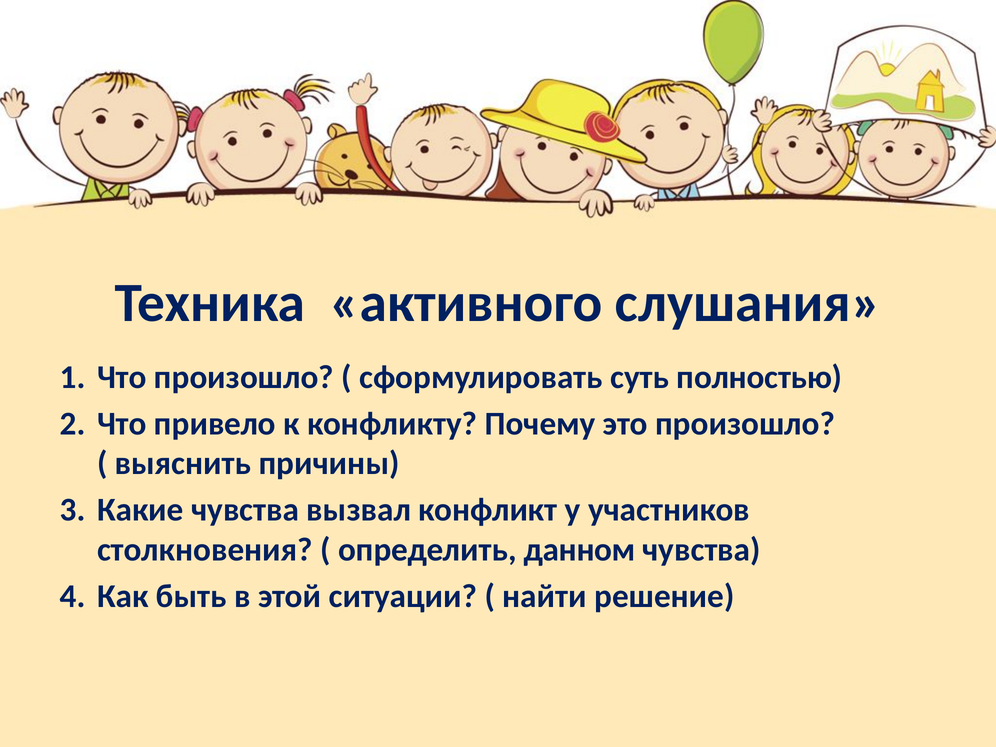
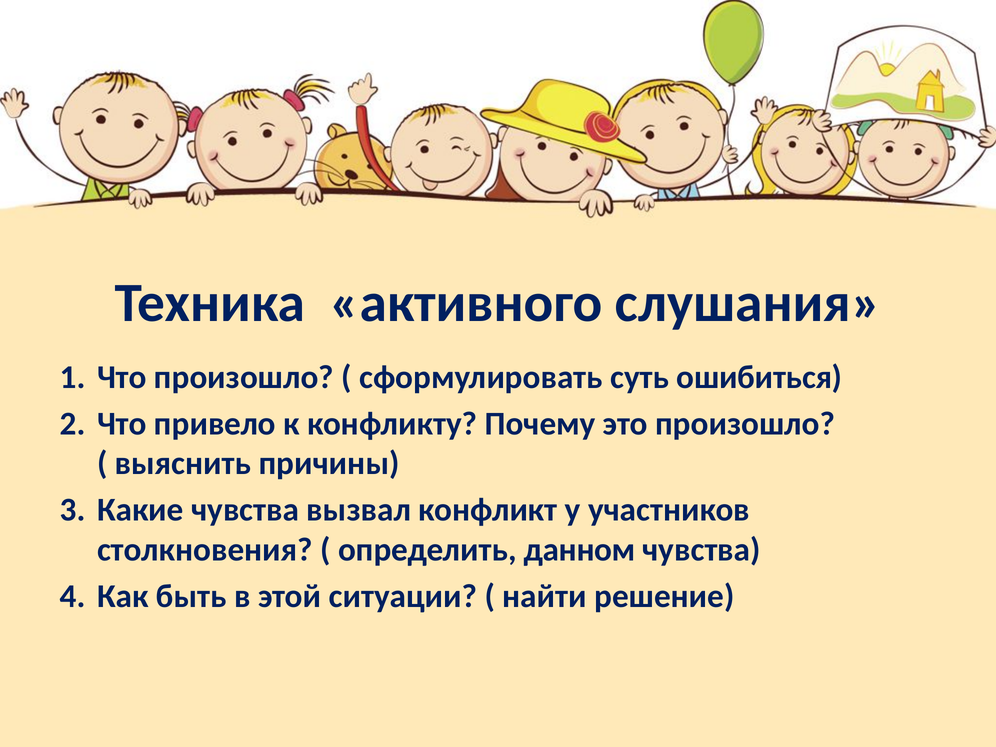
полностью: полностью -> ошибиться
